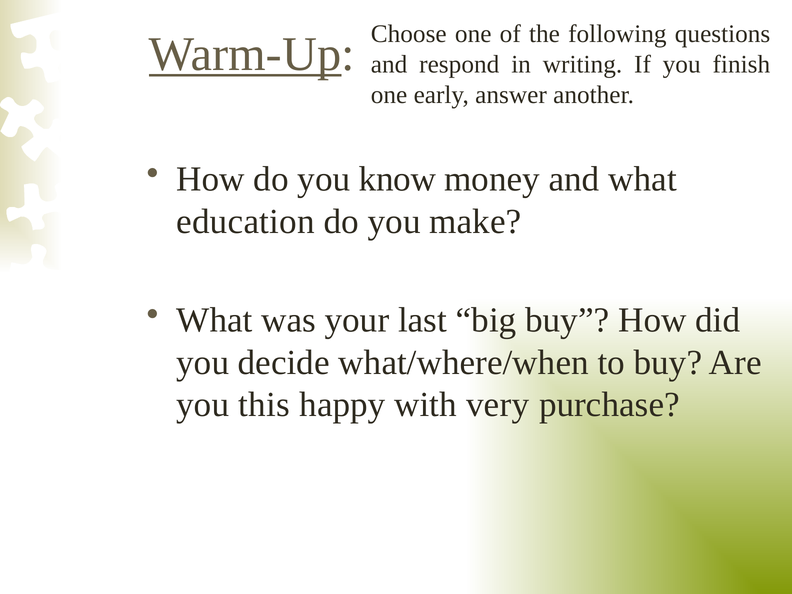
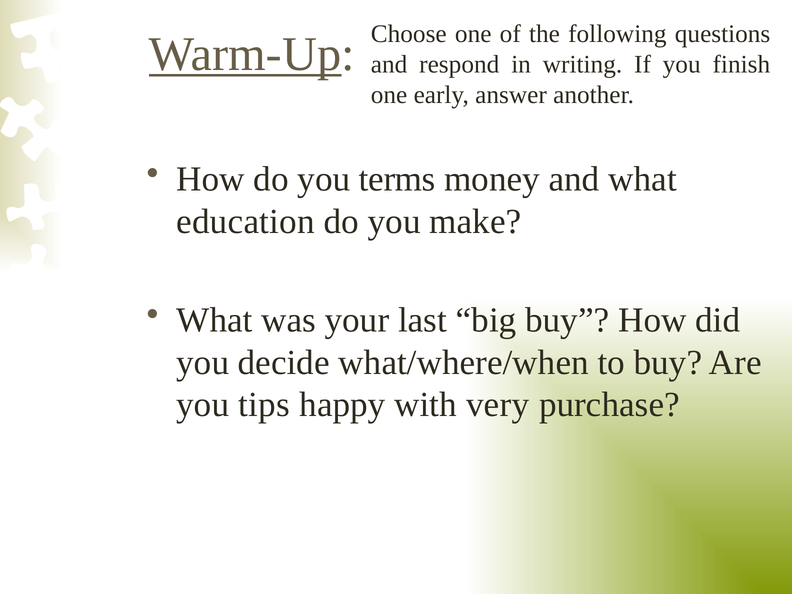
know: know -> terms
this: this -> tips
